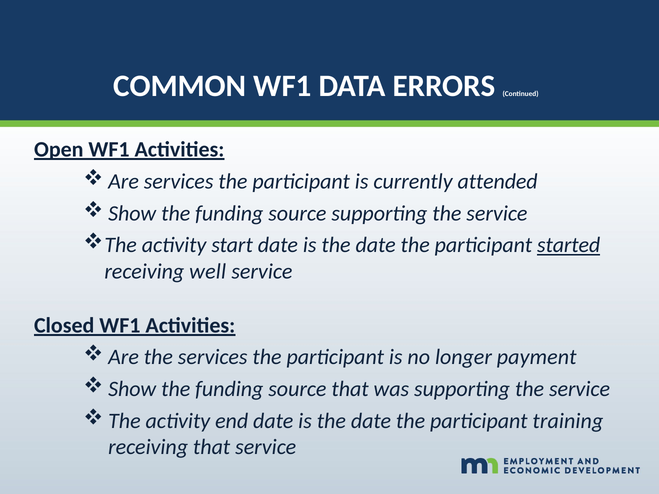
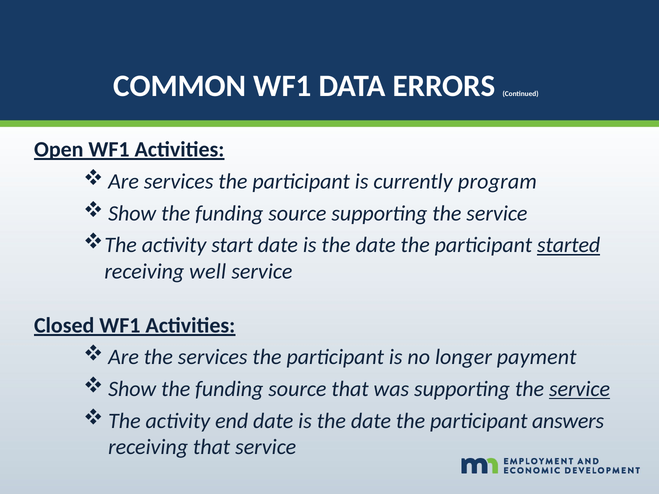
attended: attended -> program
service at (580, 389) underline: none -> present
training: training -> answers
